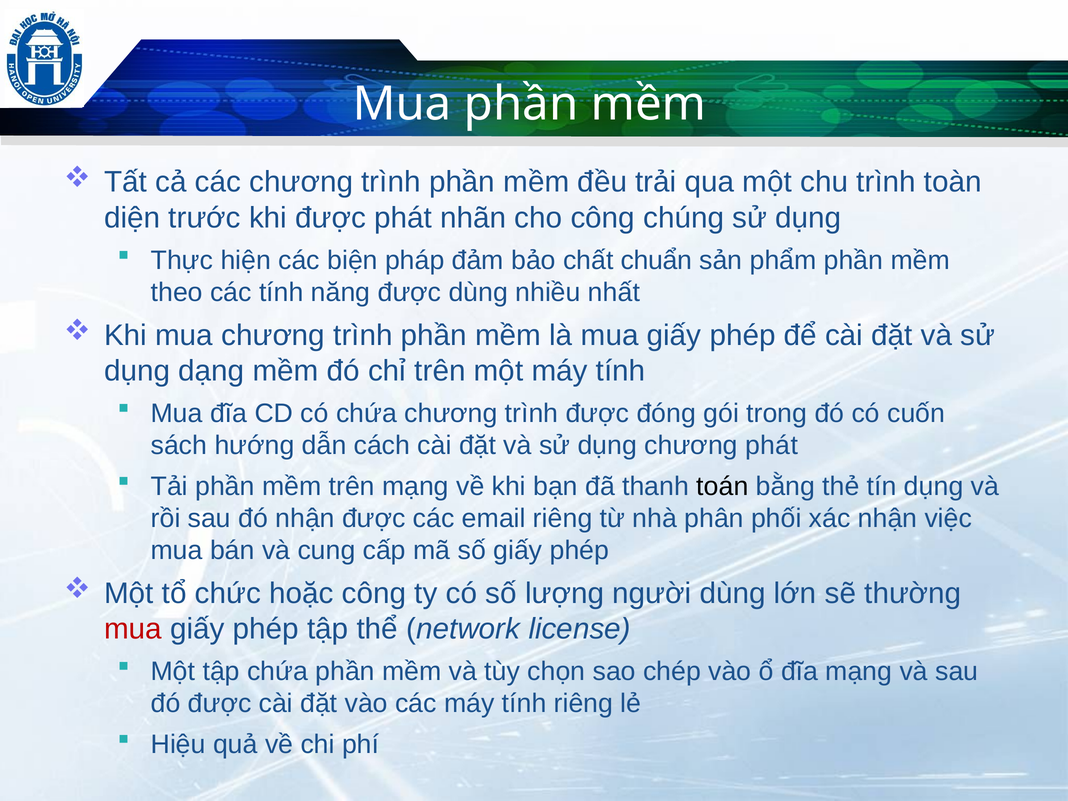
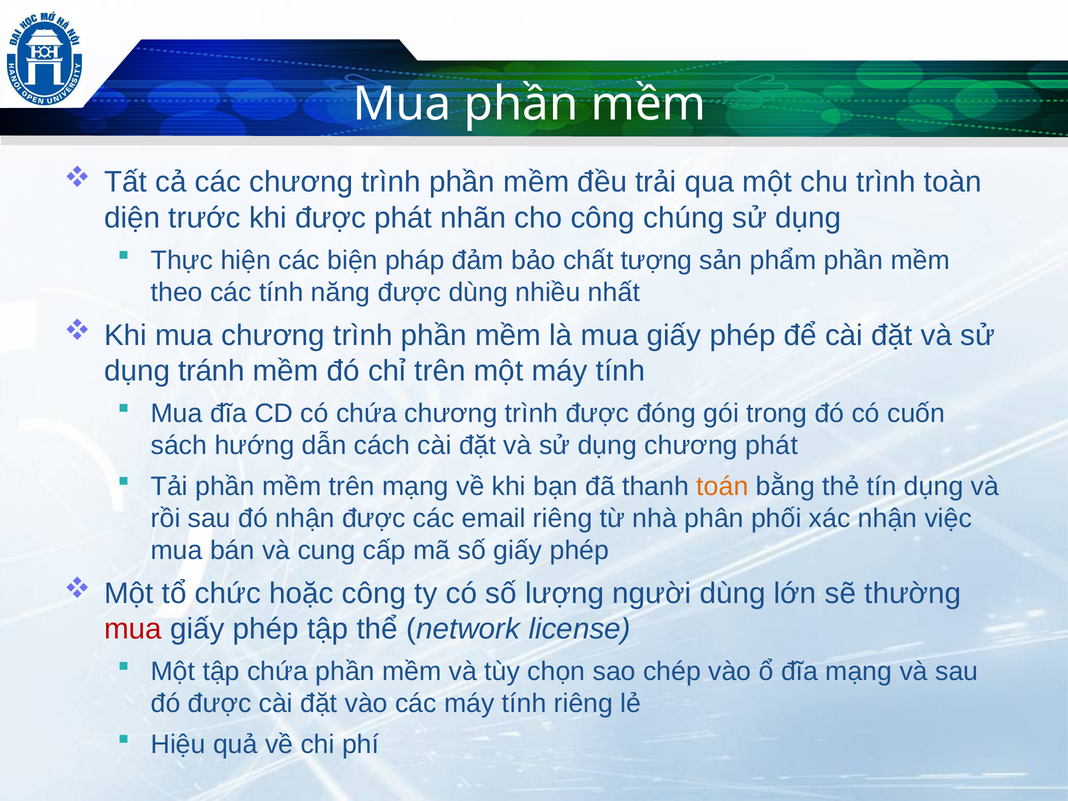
chuẩn: chuẩn -> tượng
dạng: dạng -> tránh
toán colour: black -> orange
